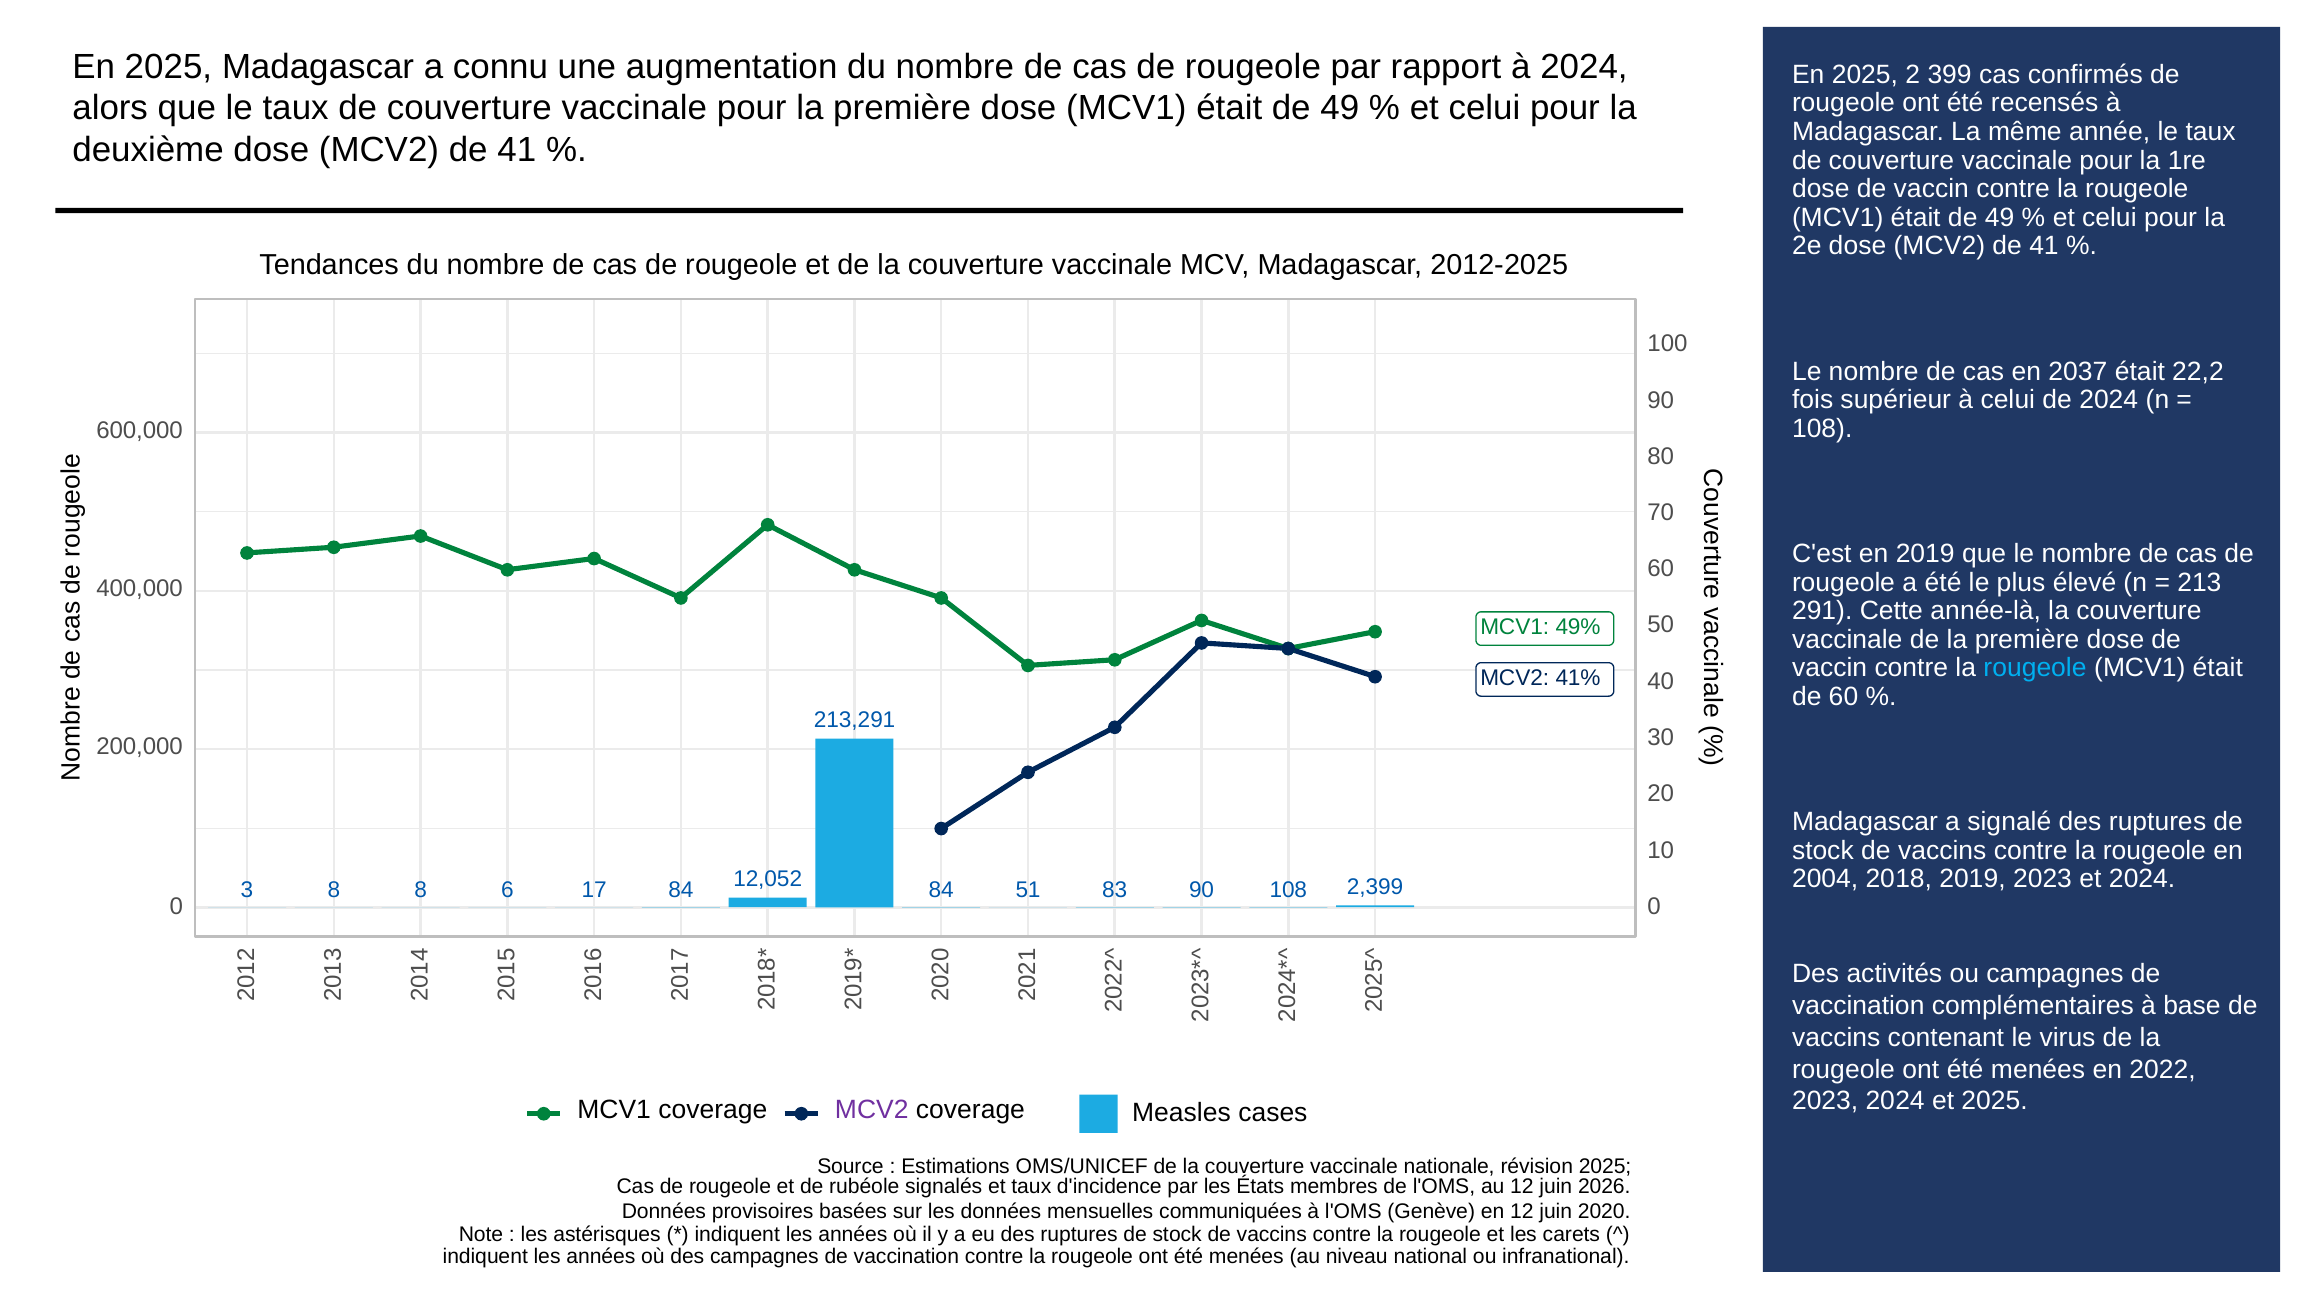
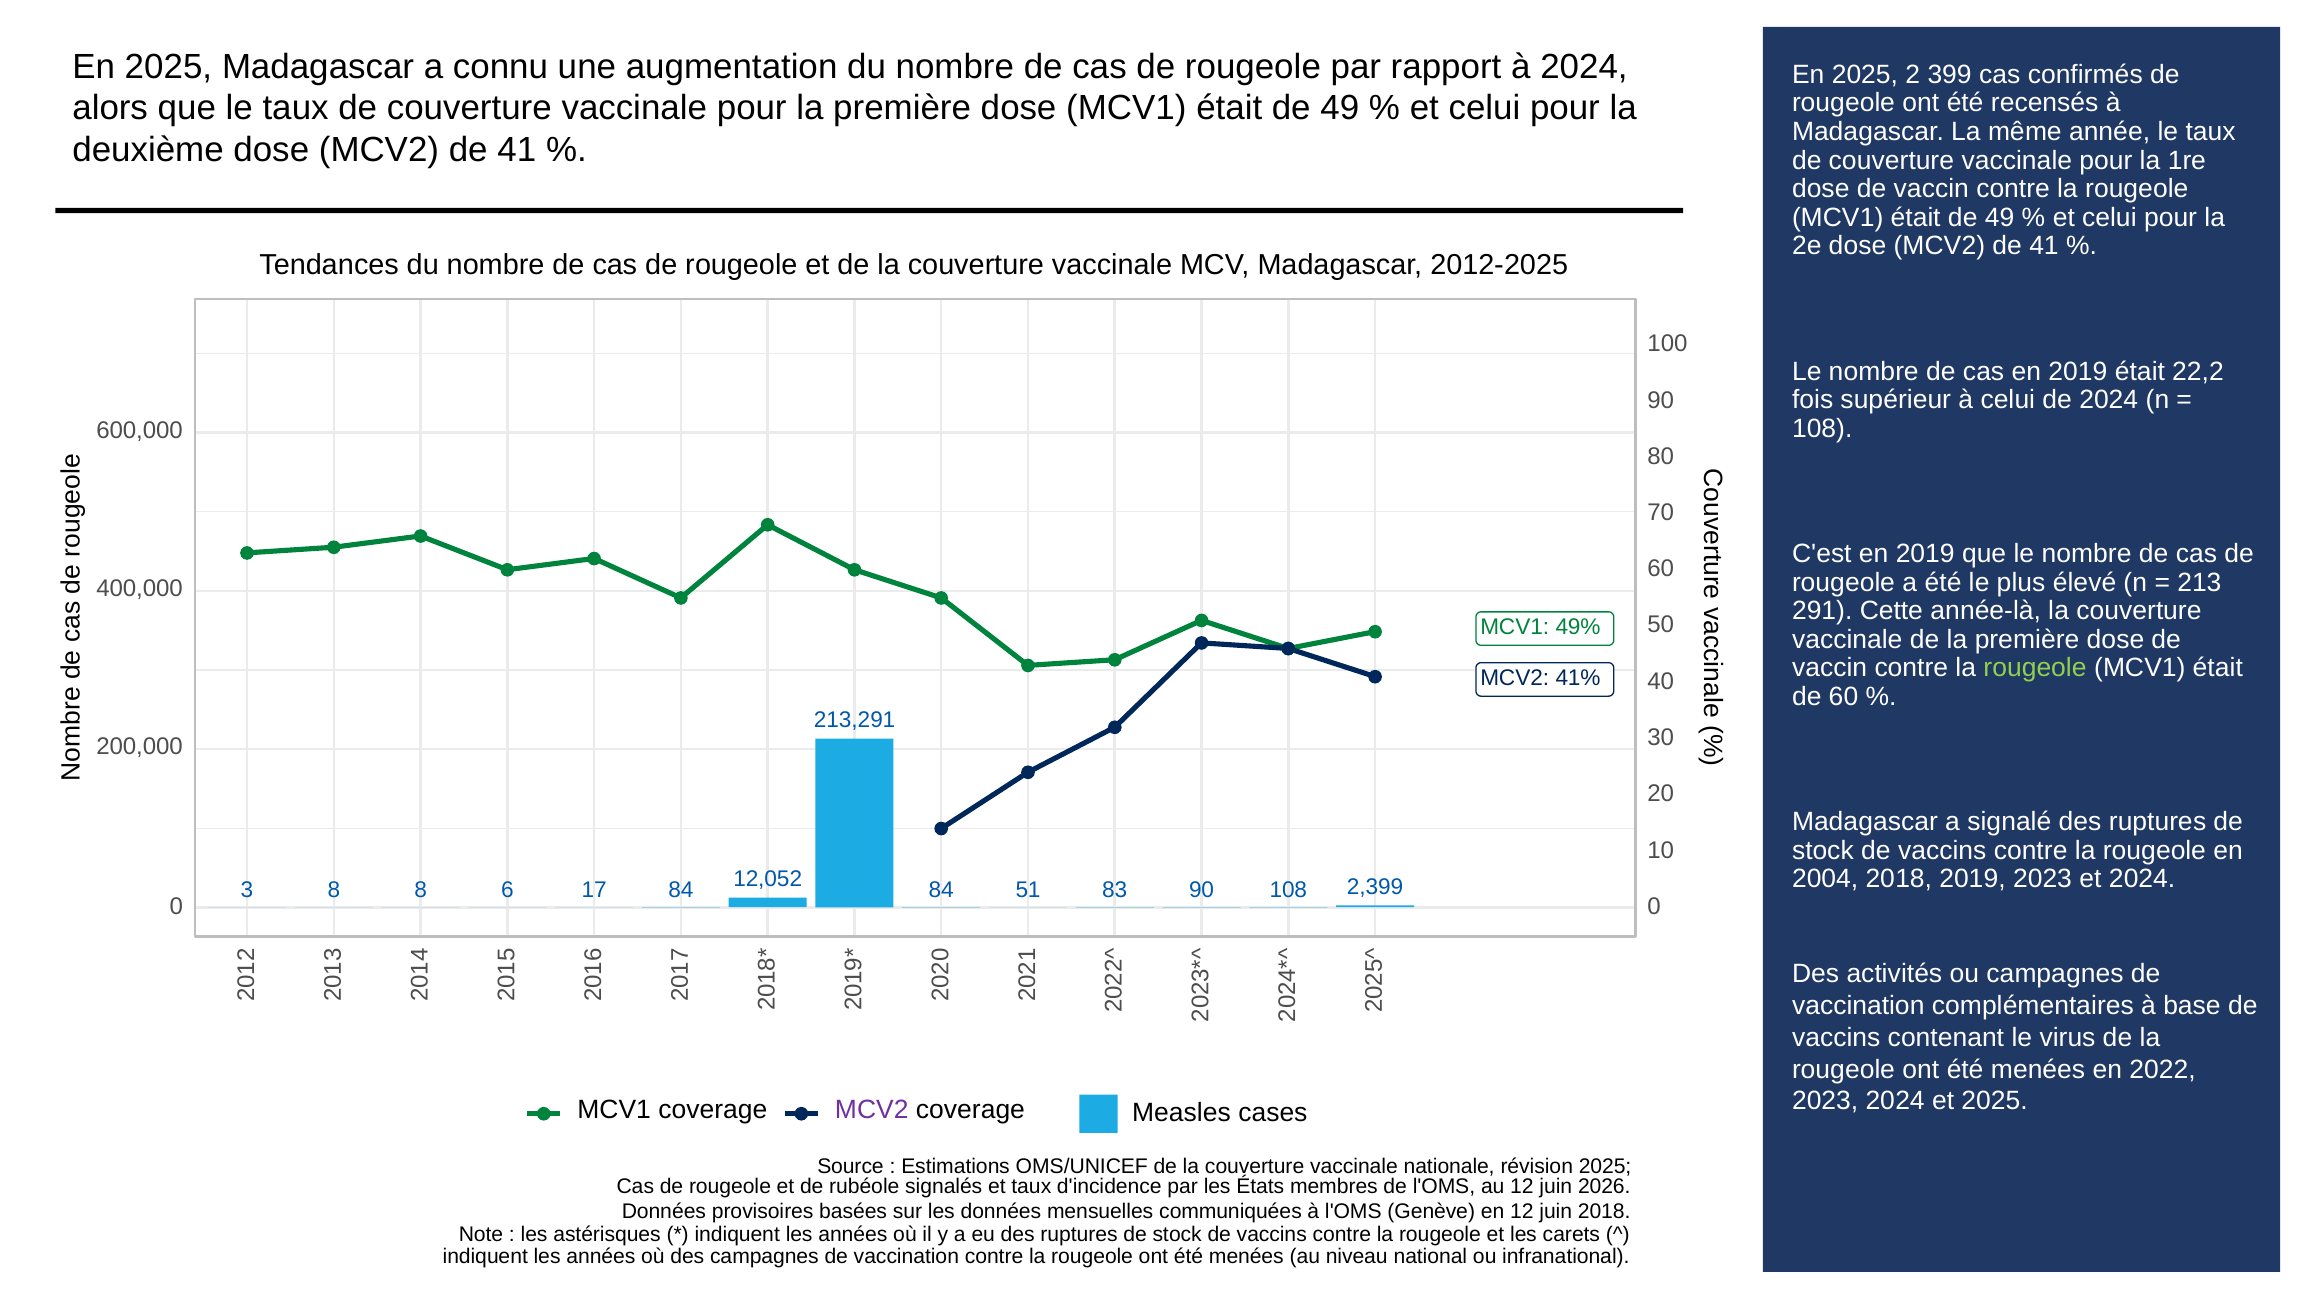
cas en 2037: 2037 -> 2019
rougeole at (2035, 668) colour: light blue -> light green
juin 2020: 2020 -> 2018
